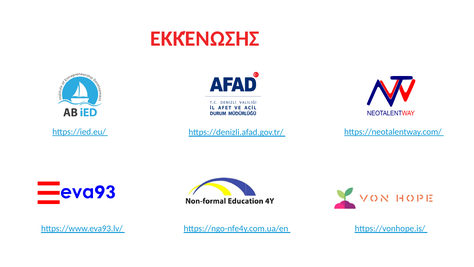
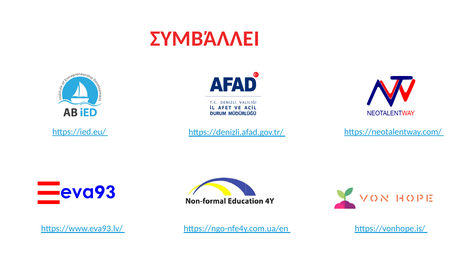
ΕΚΚΈΝΩΣΗΣ: ΕΚΚΈΝΩΣΗΣ -> ΣΥΜΒΆΛΛΕΙ
